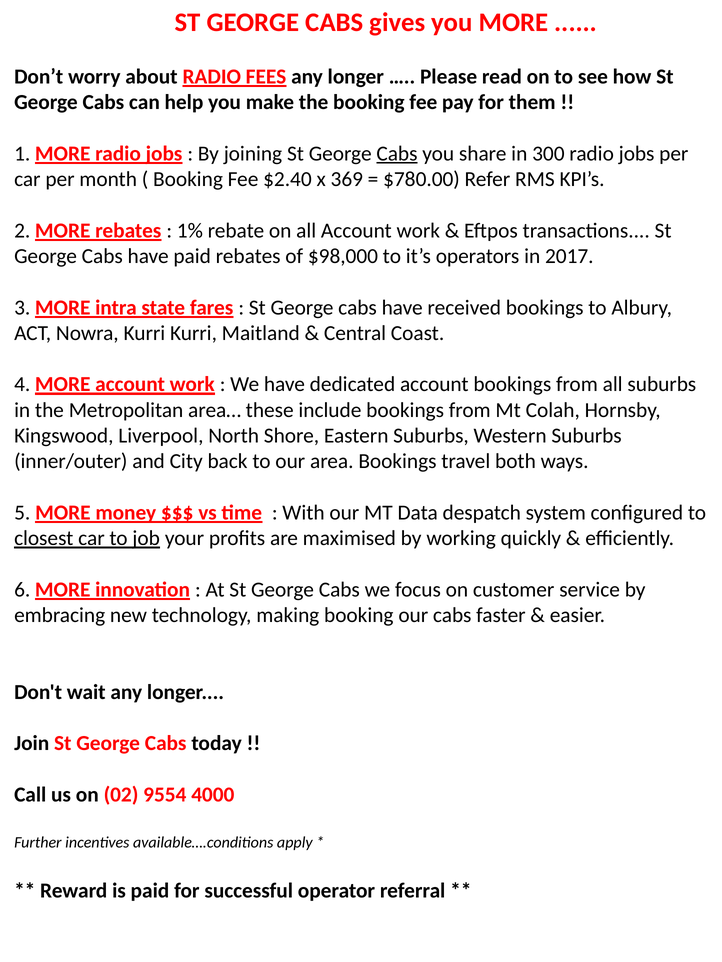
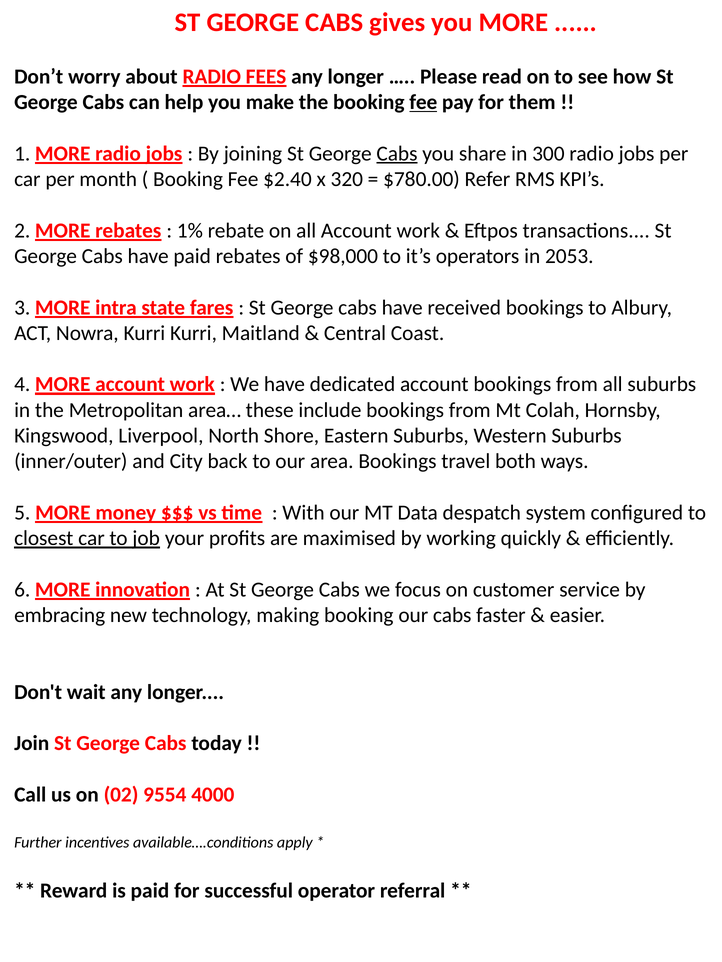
fee at (423, 102) underline: none -> present
369: 369 -> 320
2017: 2017 -> 2053
